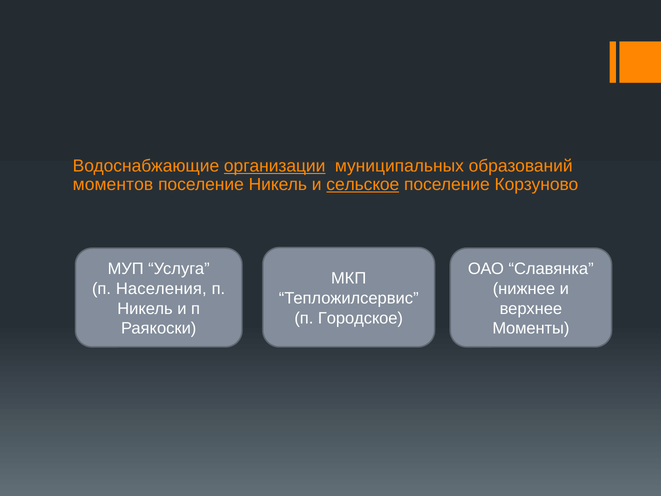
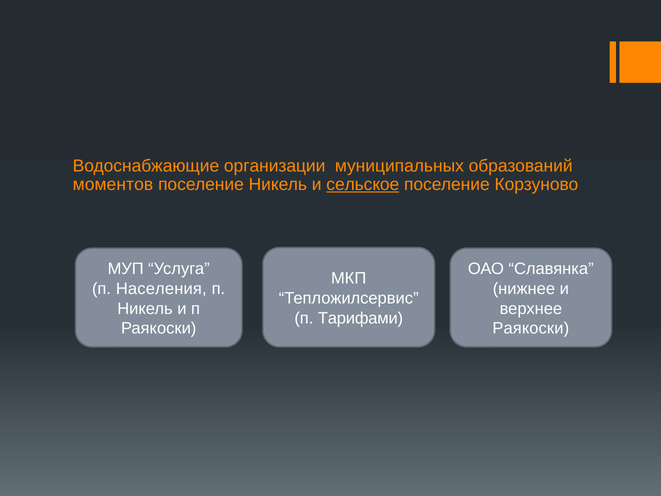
организации underline: present -> none
Городское: Городское -> Тарифами
Моменты at (531, 328): Моменты -> Раякоски
